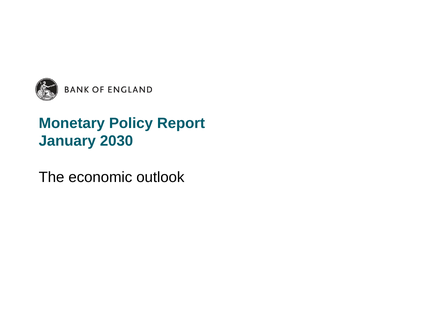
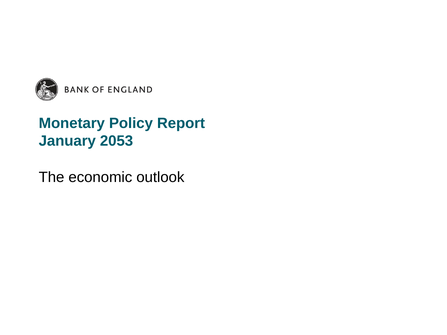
2030: 2030 -> 2053
